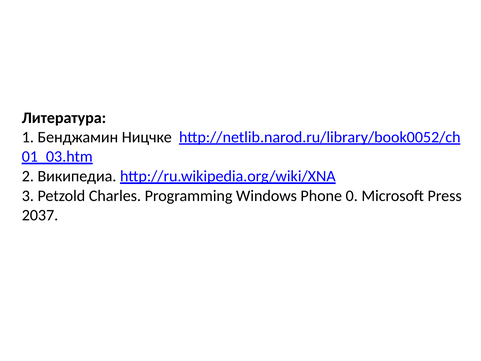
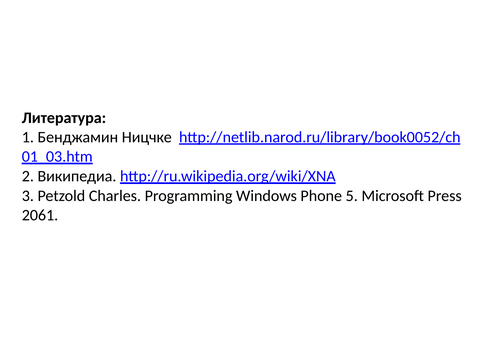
0: 0 -> 5
2037: 2037 -> 2061
